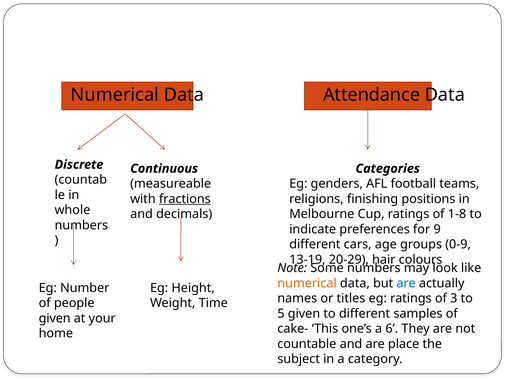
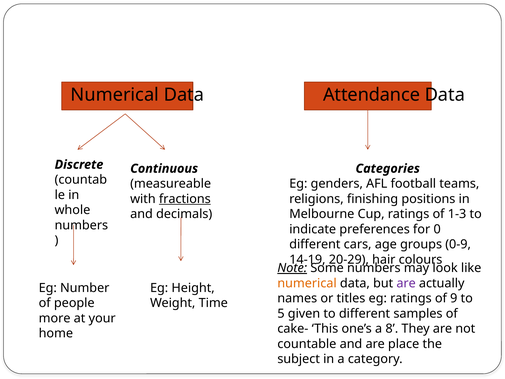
1-8: 1-8 -> 1-3
9: 9 -> 0
13-19: 13-19 -> 14-19
Note underline: none -> present
are at (406, 283) colour: blue -> purple
3: 3 -> 9
given at (55, 318): given -> more
6: 6 -> 8
